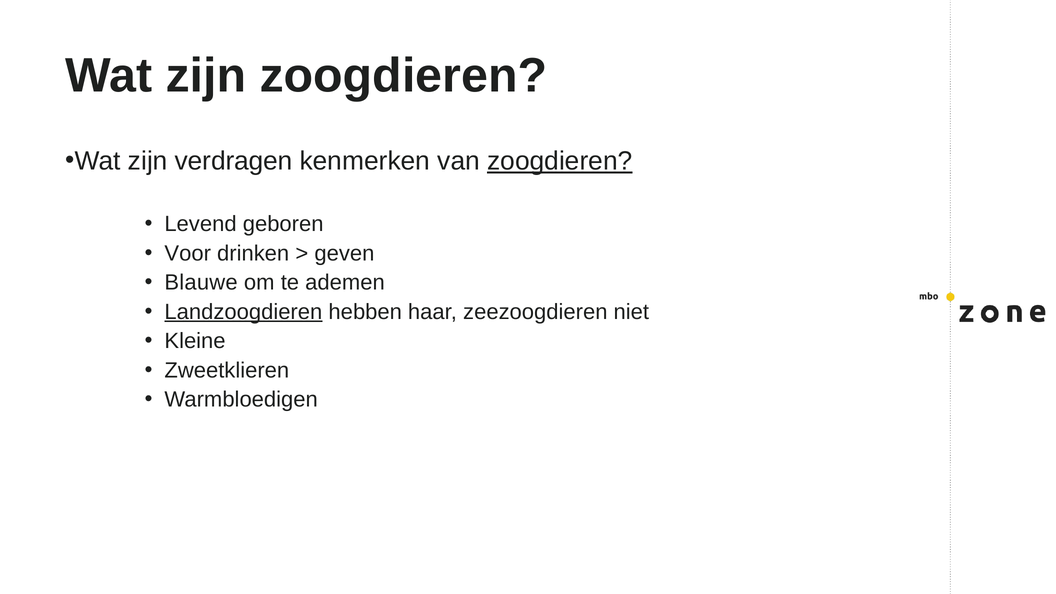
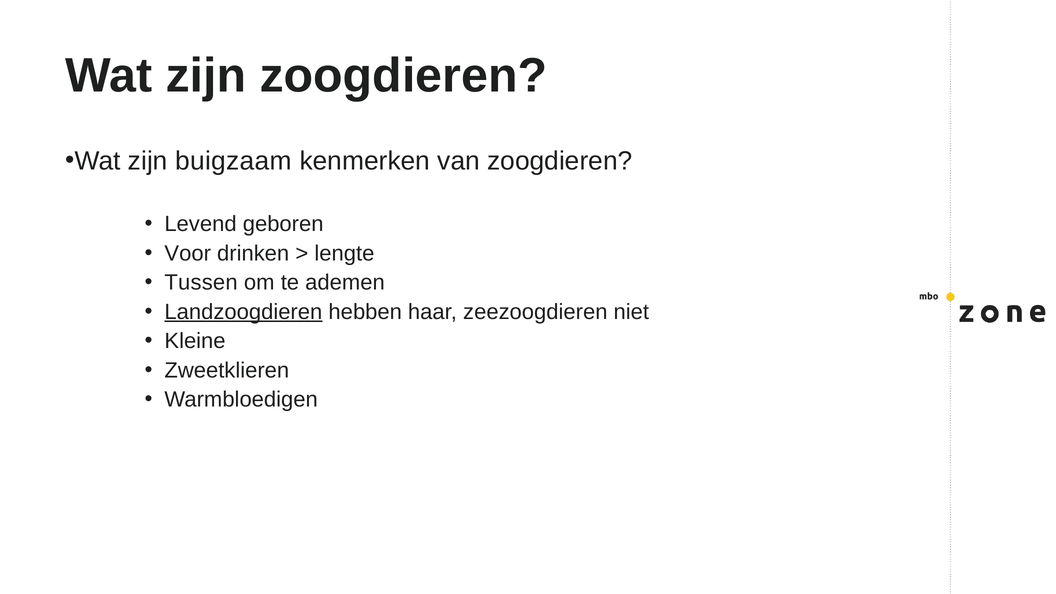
verdragen: verdragen -> buigzaam
zoogdieren at (560, 161) underline: present -> none
geven: geven -> lengte
Blauwe: Blauwe -> Tussen
